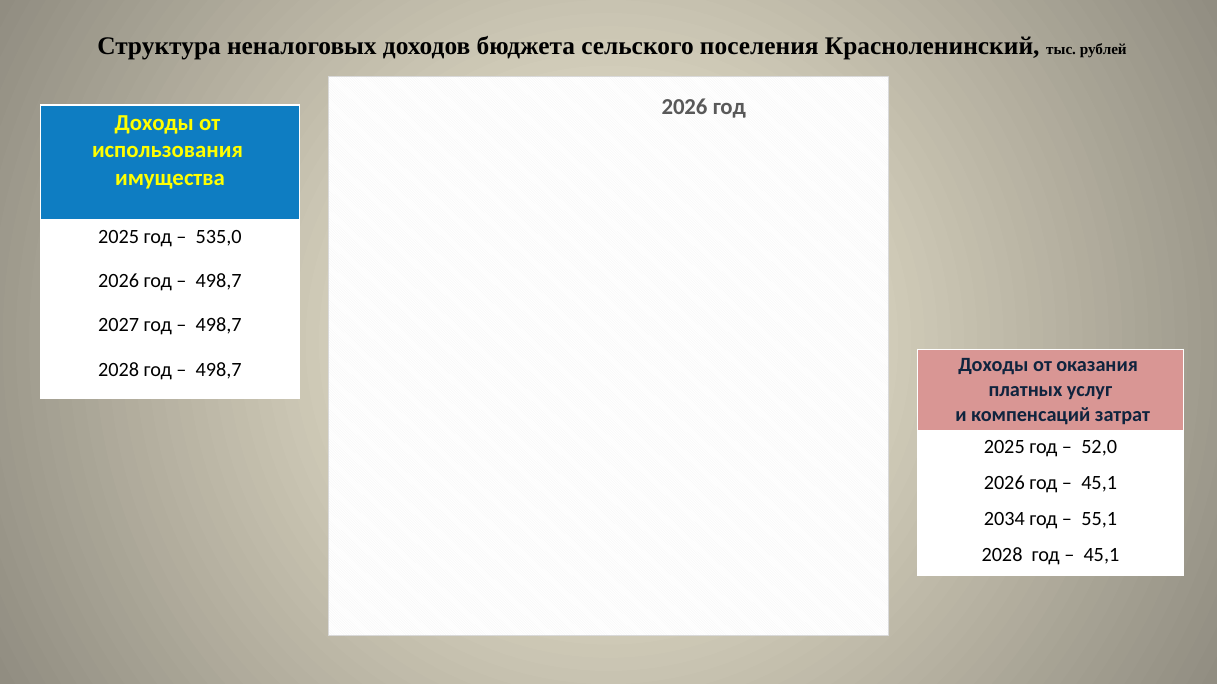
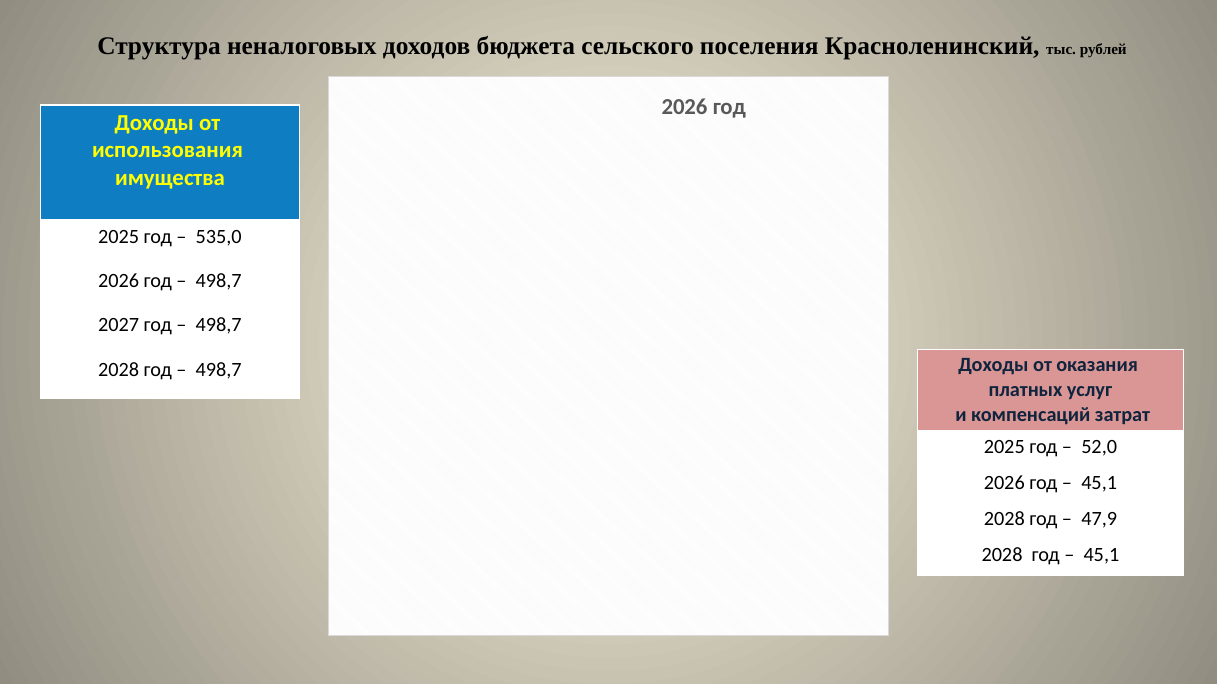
2034 at (1004, 519): 2034 -> 2028
55,1: 55,1 -> 47,9
